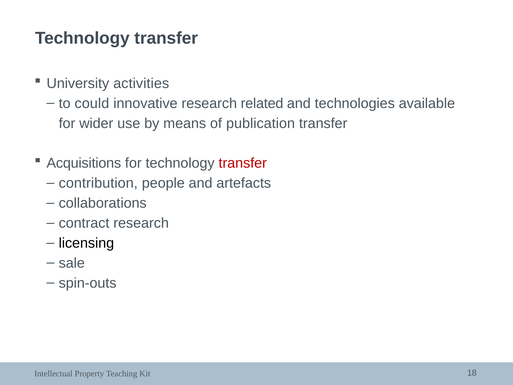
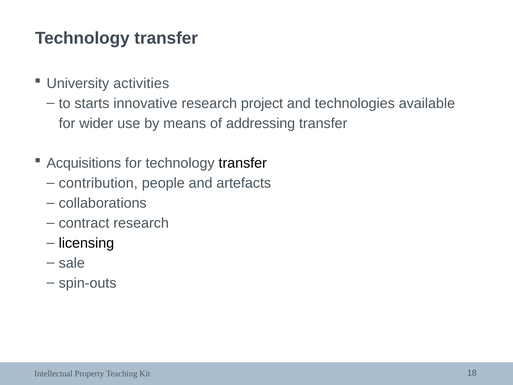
could: could -> starts
related: related -> project
publication: publication -> addressing
transfer at (243, 163) colour: red -> black
